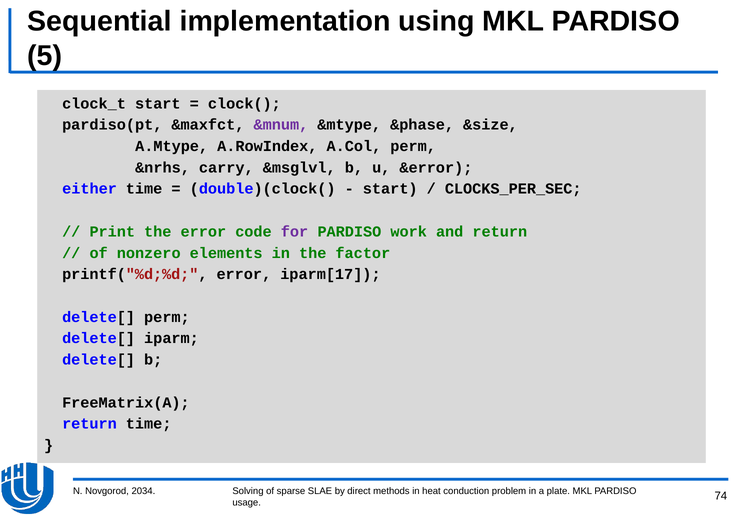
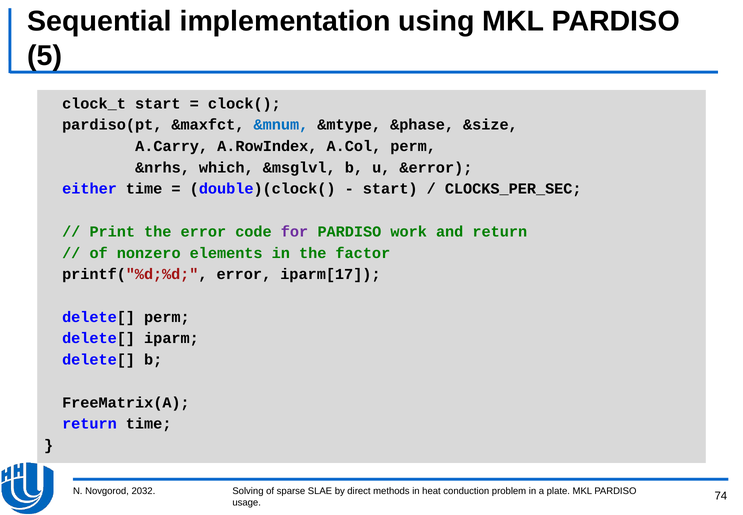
&mnum colour: purple -> blue
A.Mtype: A.Mtype -> A.Carry
carry: carry -> which
2034: 2034 -> 2032
